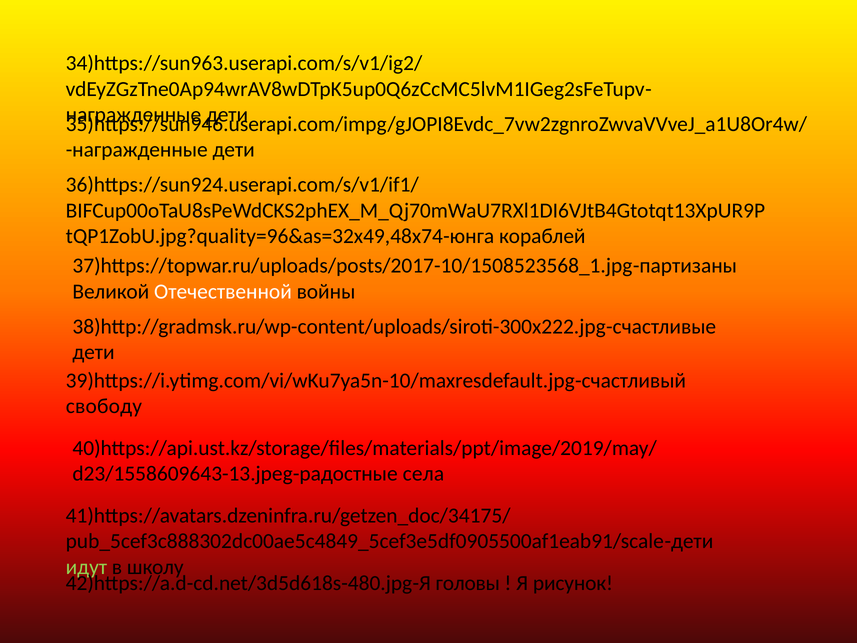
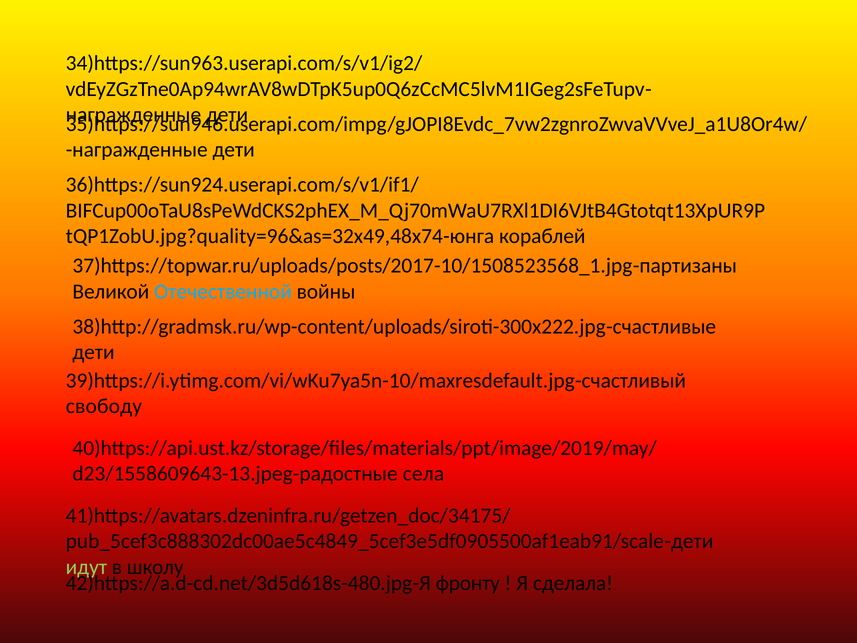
Отечественной colour: white -> light blue
головы: головы -> фронту
рисунок: рисунок -> сделала
